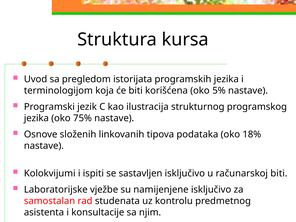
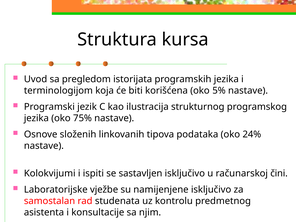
18%: 18% -> 24%
računarskoj biti: biti -> čini
